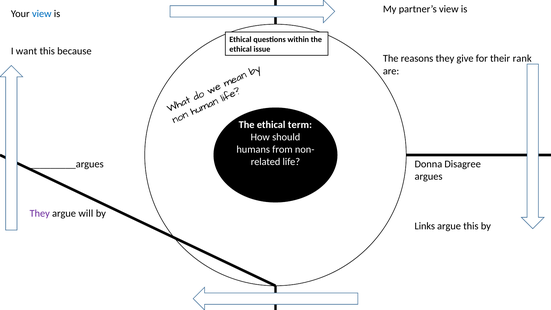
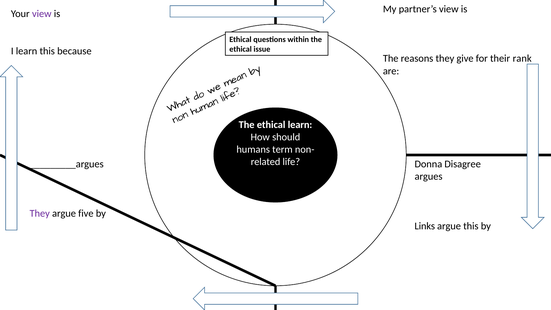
view at (42, 14) colour: blue -> purple
I want: want -> learn
ethical term: term -> learn
from: from -> term
will: will -> five
